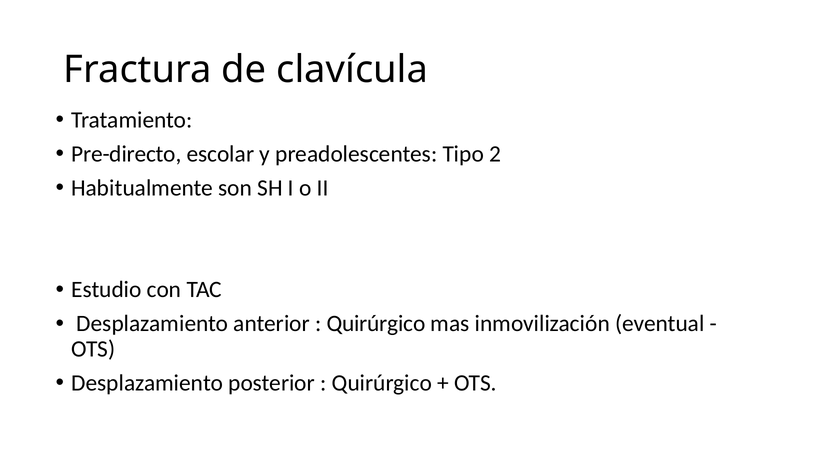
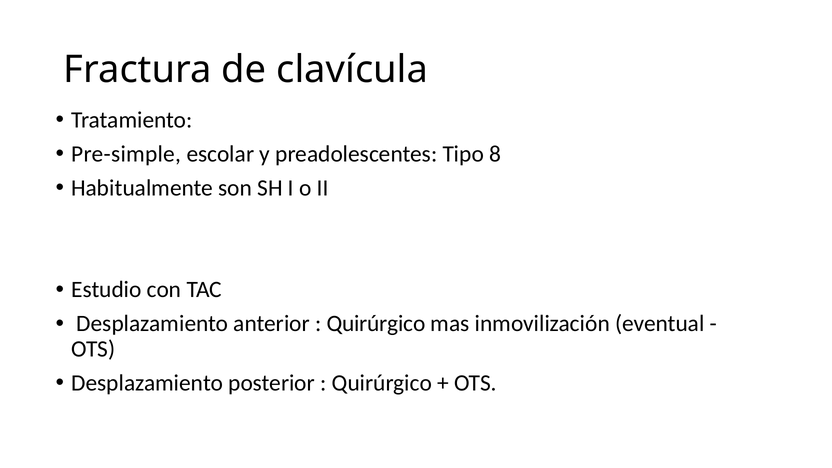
Pre-directo: Pre-directo -> Pre-simple
2: 2 -> 8
